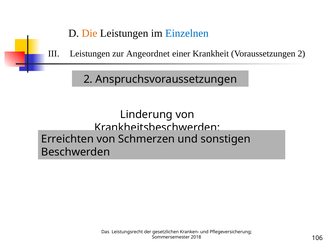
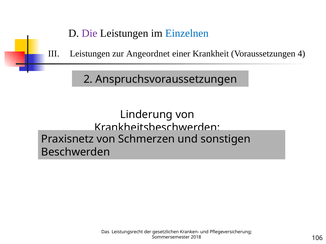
Die colour: orange -> purple
Voraussetzungen 2: 2 -> 4
Erreichten: Erreichten -> Praxisnetz
